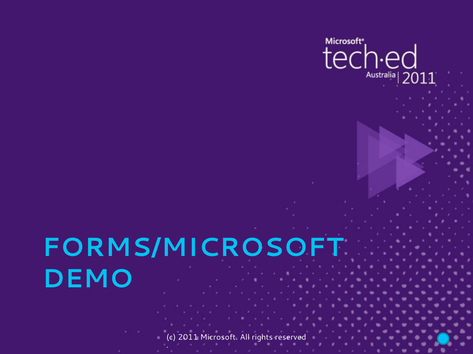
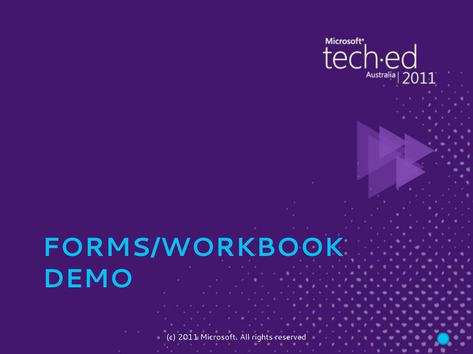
FORMS/MICROSOFT: FORMS/MICROSOFT -> FORMS/WORKBOOK
